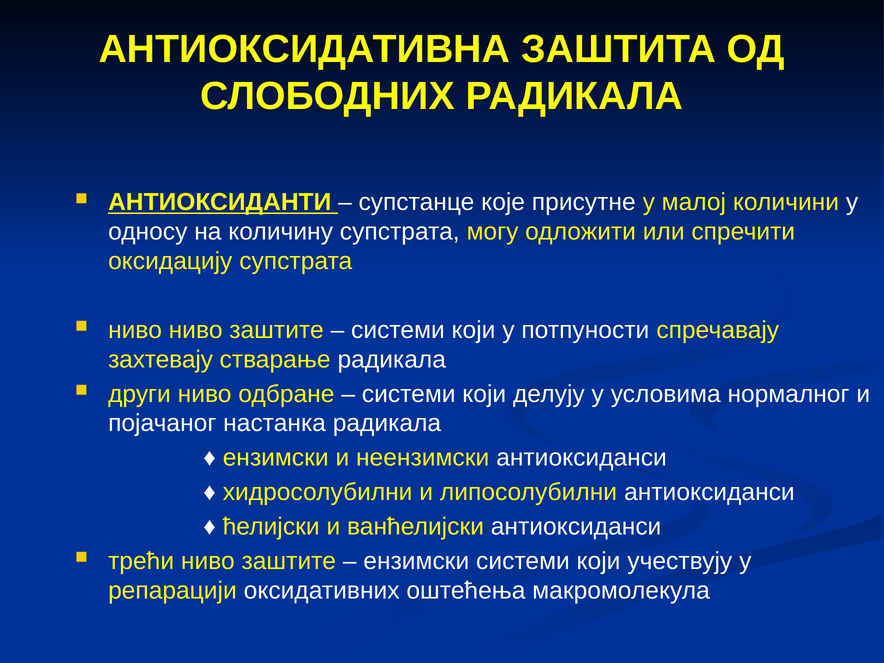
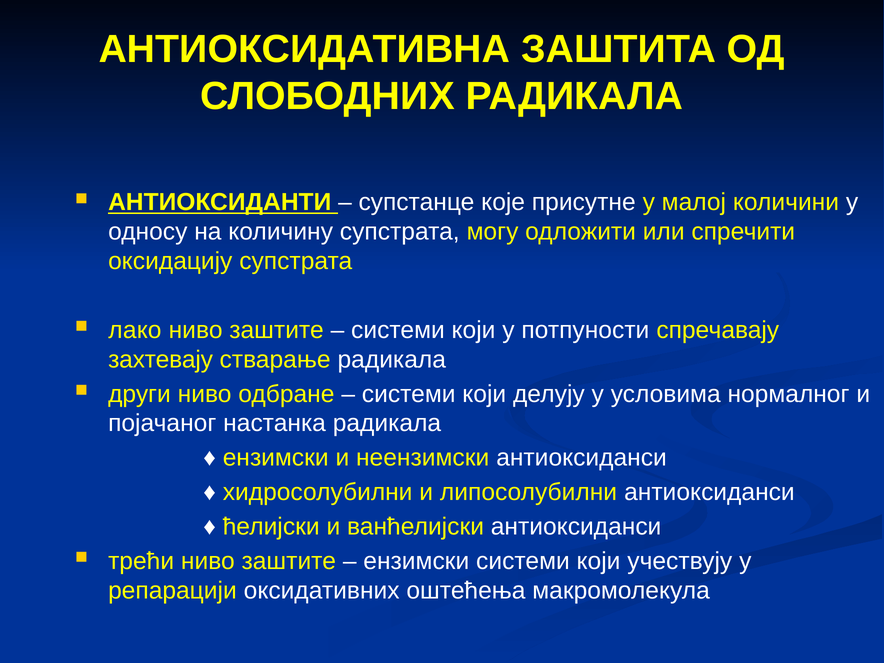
ниво at (135, 330): ниво -> лако
